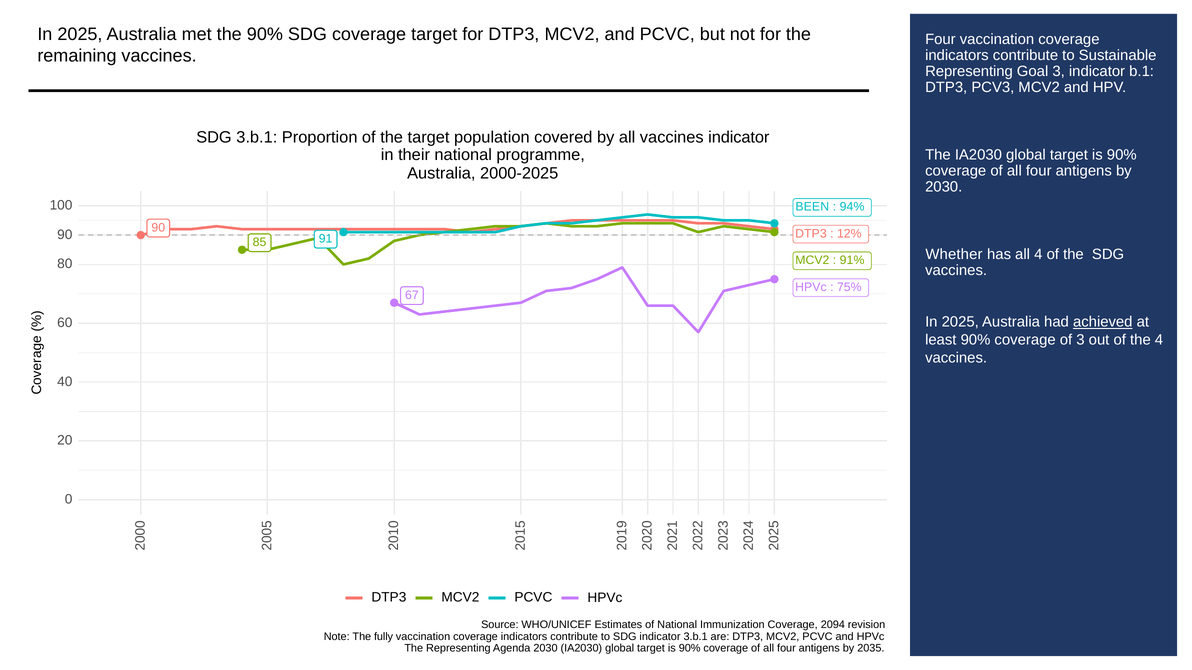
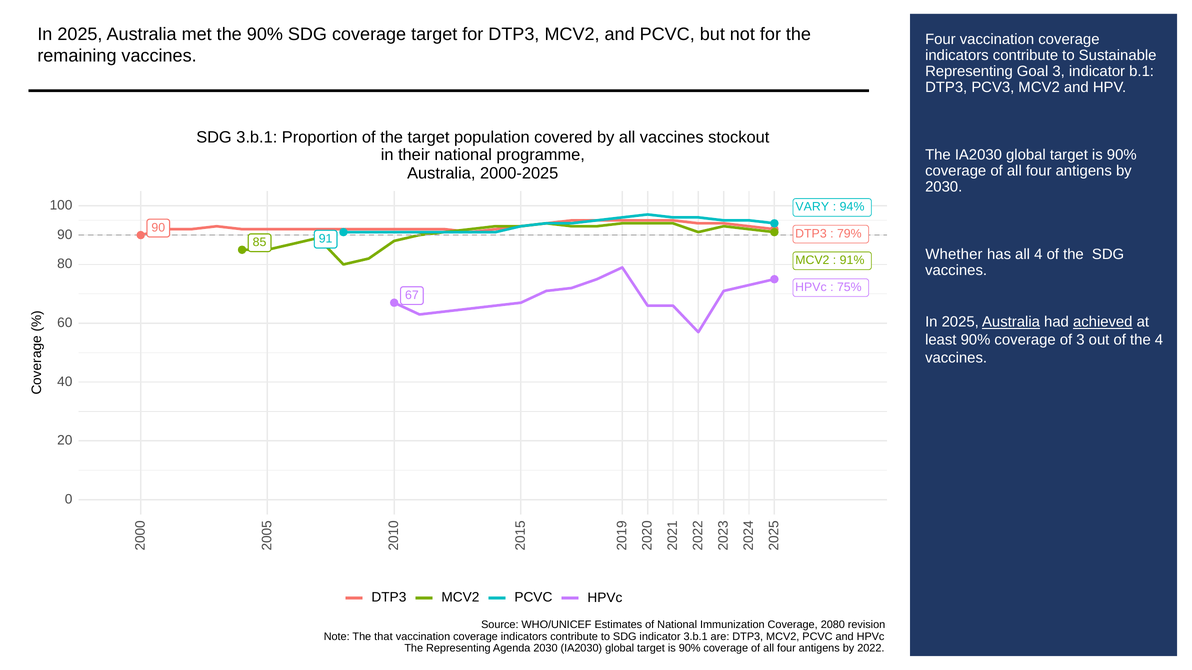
vaccines indicator: indicator -> stockout
BEEN: BEEN -> VARY
12%: 12% -> 79%
Australia at (1011, 322) underline: none -> present
2094: 2094 -> 2080
fully: fully -> that
2035: 2035 -> 2022
